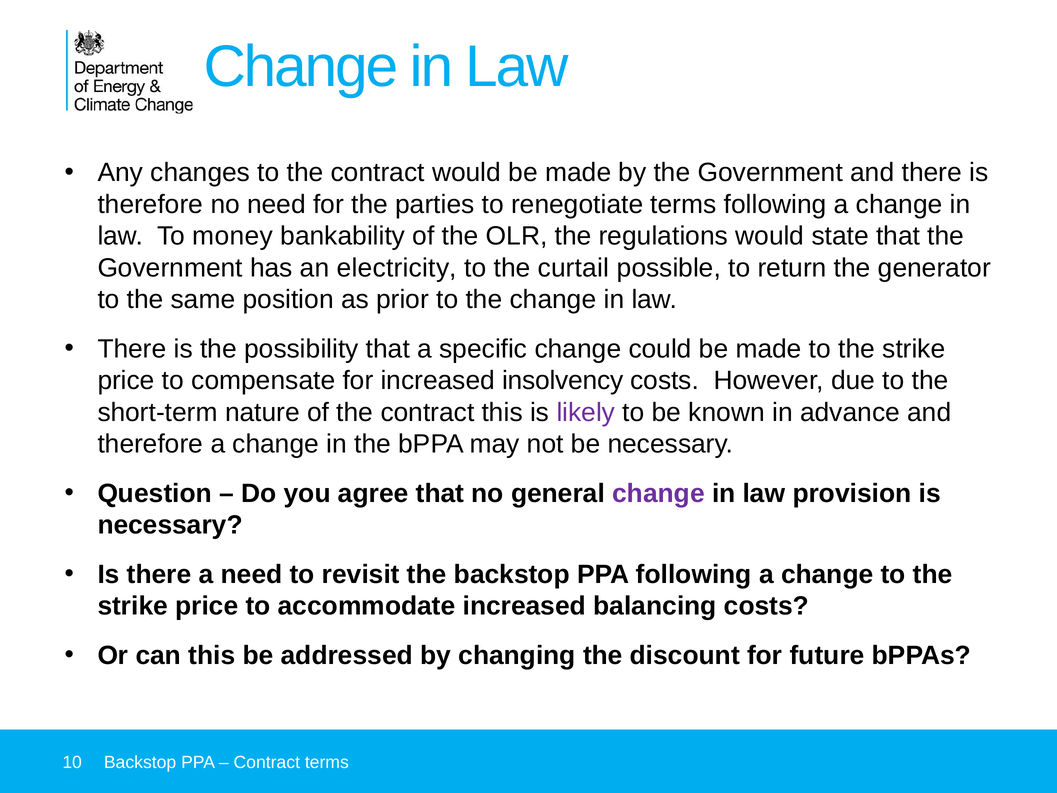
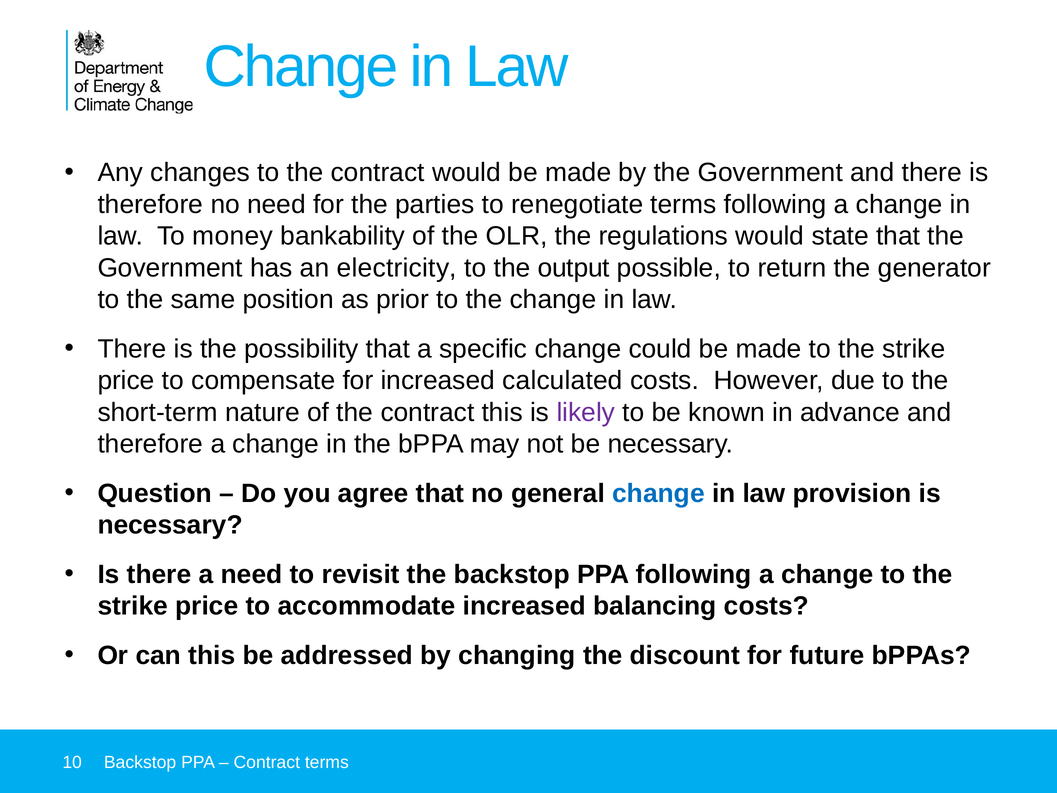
curtail: curtail -> output
insolvency: insolvency -> calculated
change at (658, 493) colour: purple -> blue
